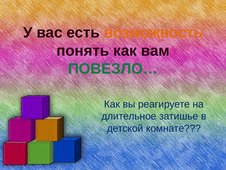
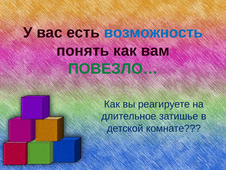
возможность colour: orange -> blue
